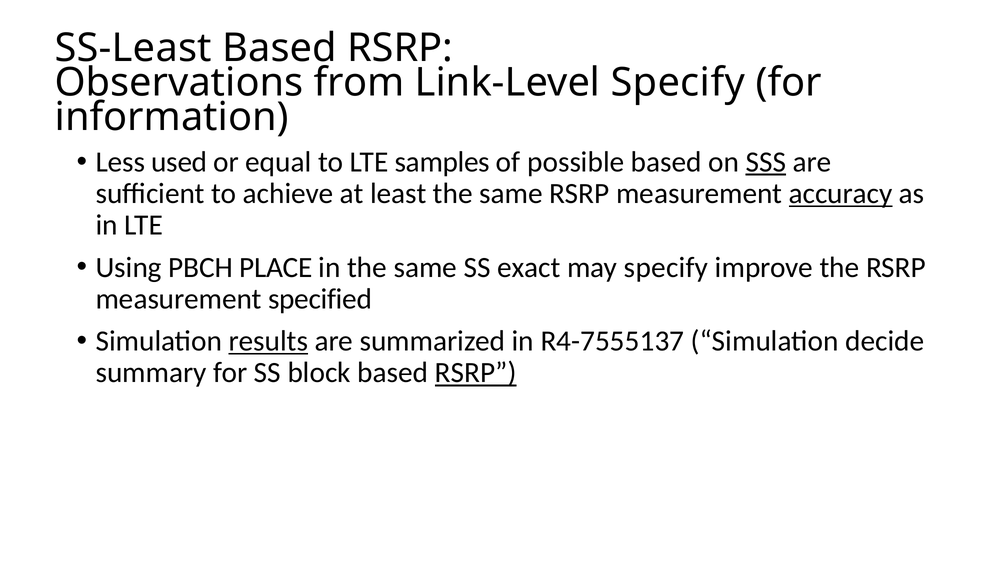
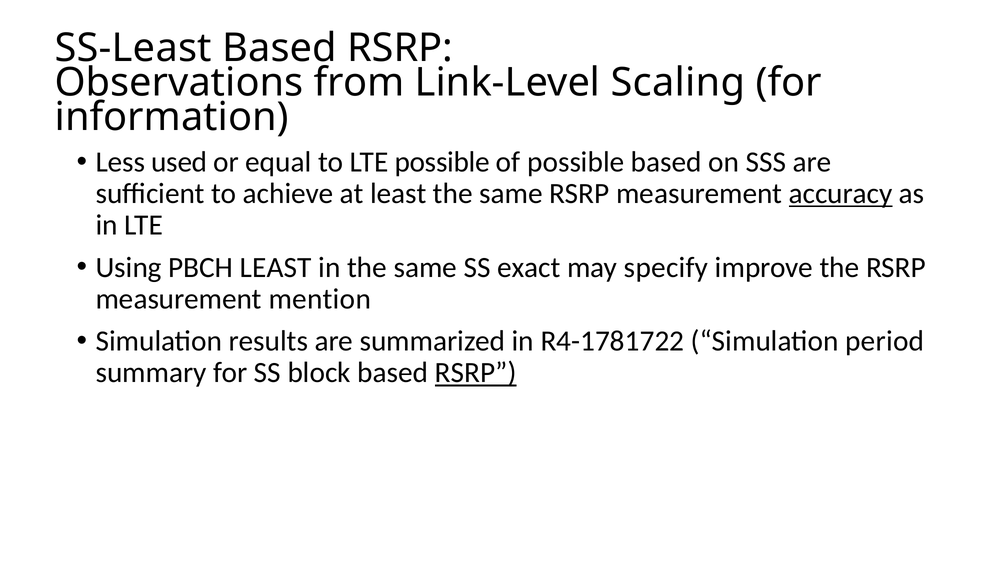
Link-Level Specify: Specify -> Scaling
LTE samples: samples -> possible
SSS underline: present -> none
PBCH PLACE: PLACE -> LEAST
specified: specified -> mention
results underline: present -> none
R4-7555137: R4-7555137 -> R4-1781722
decide: decide -> period
